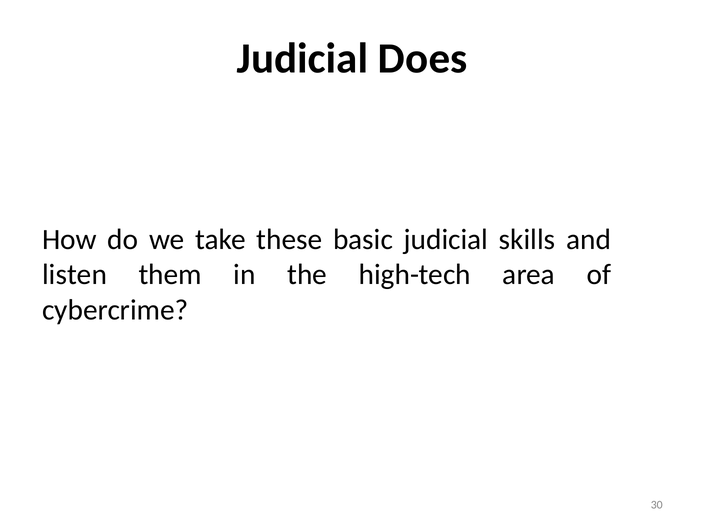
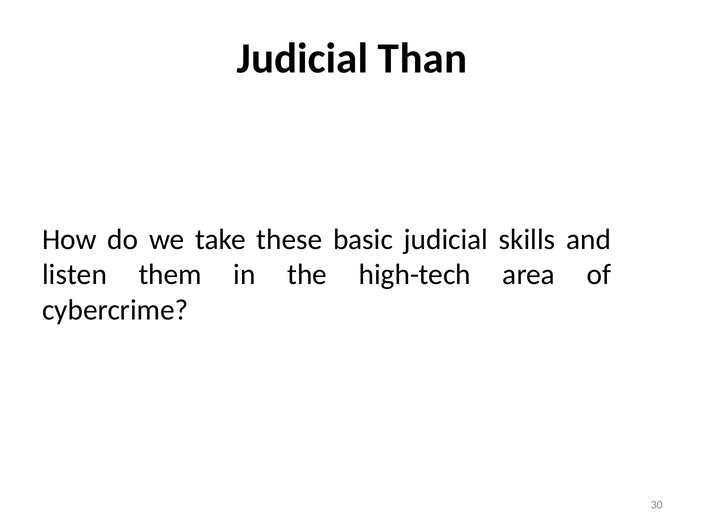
Does: Does -> Than
